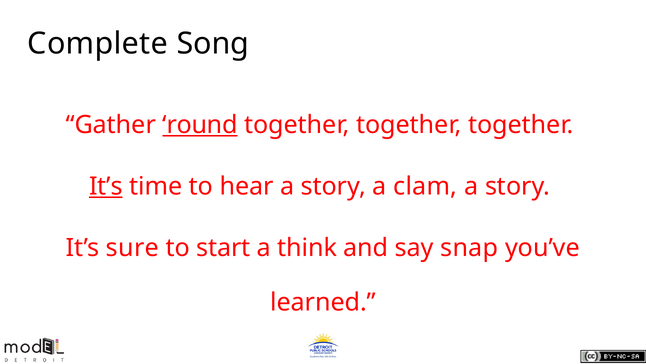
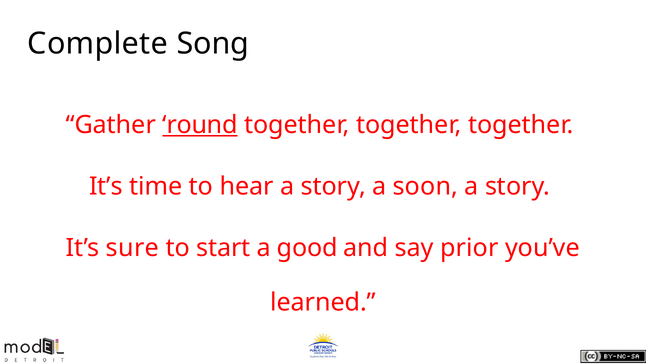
It’s at (106, 186) underline: present -> none
clam: clam -> soon
think: think -> good
snap: snap -> prior
